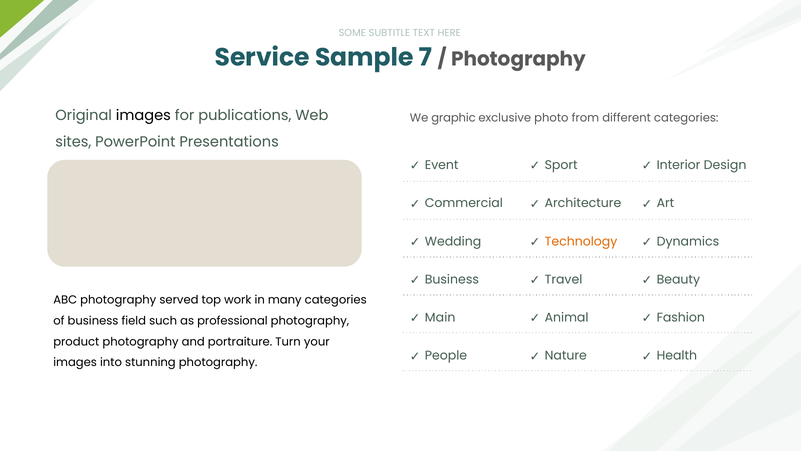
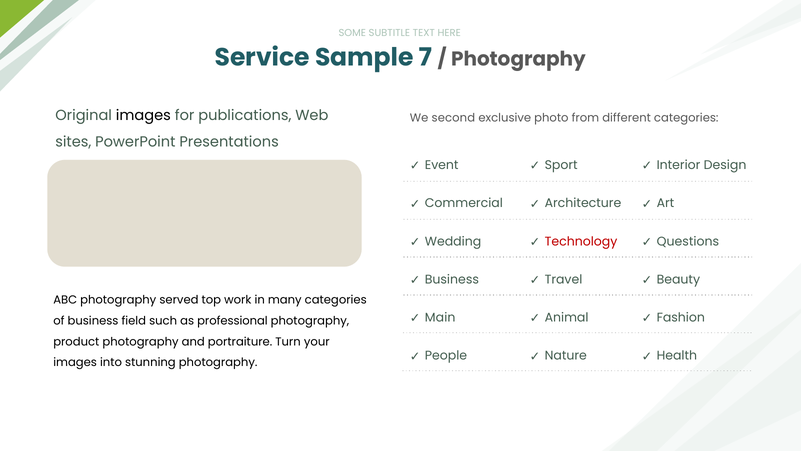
graphic: graphic -> second
Technology colour: orange -> red
Dynamics: Dynamics -> Questions
